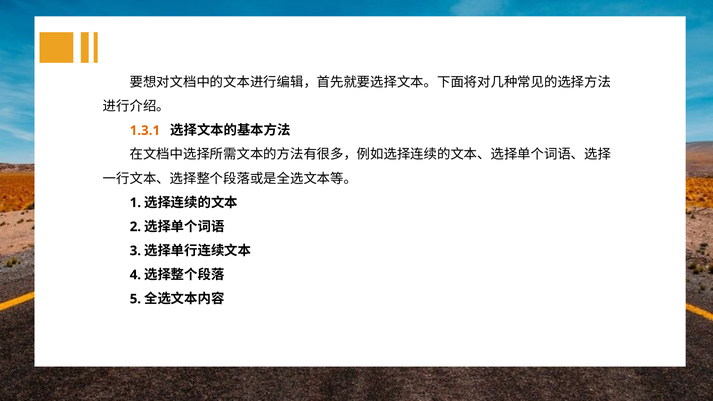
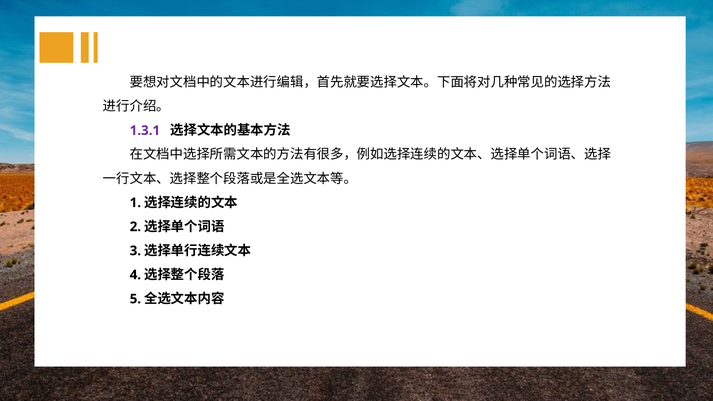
1.3.1 colour: orange -> purple
